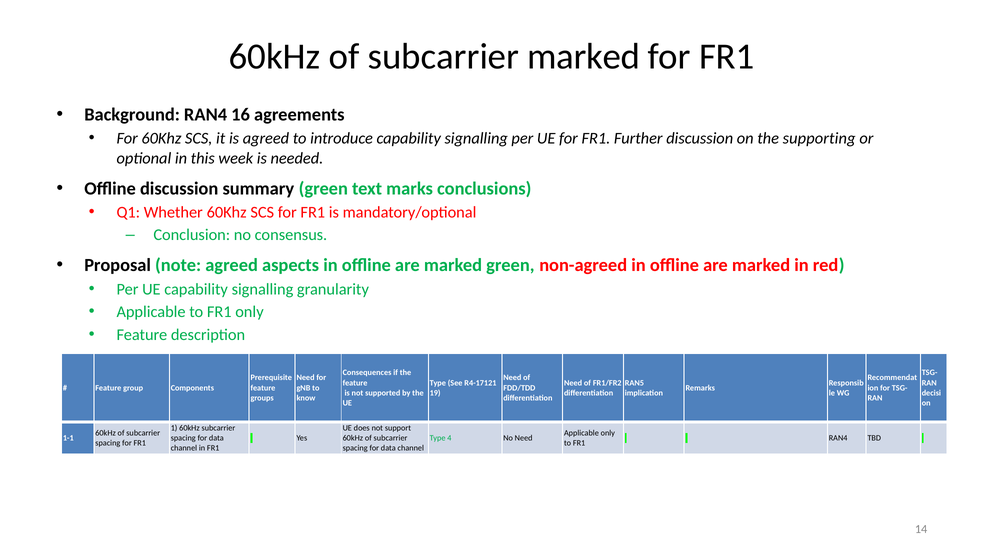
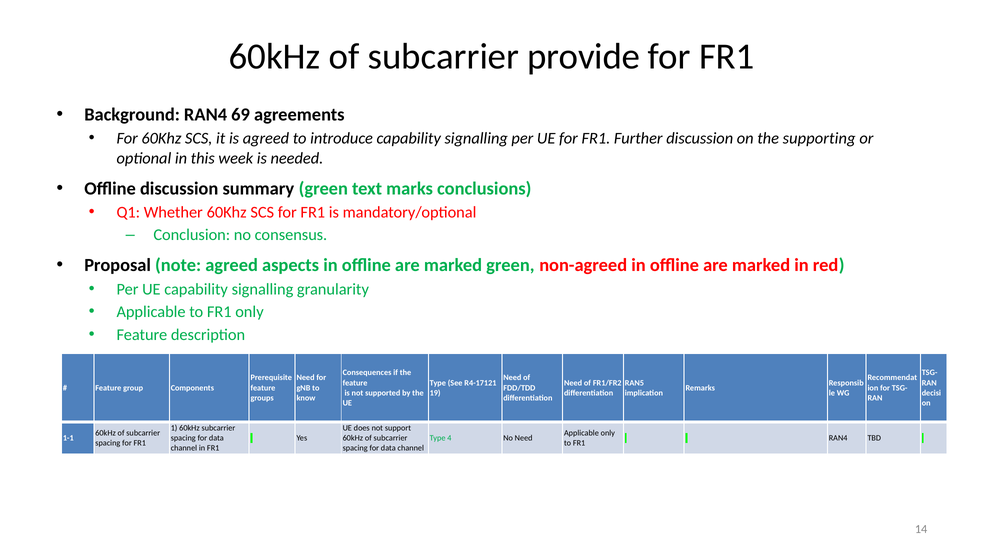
subcarrier marked: marked -> provide
16: 16 -> 69
